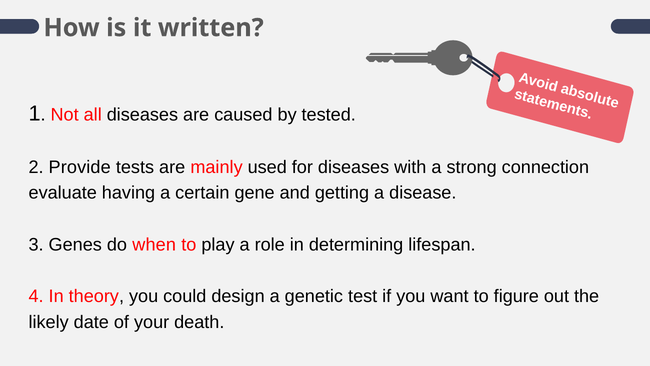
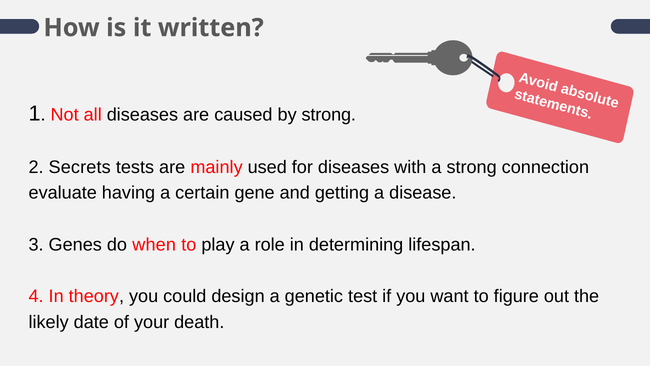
by tested: tested -> strong
Provide: Provide -> Secrets
